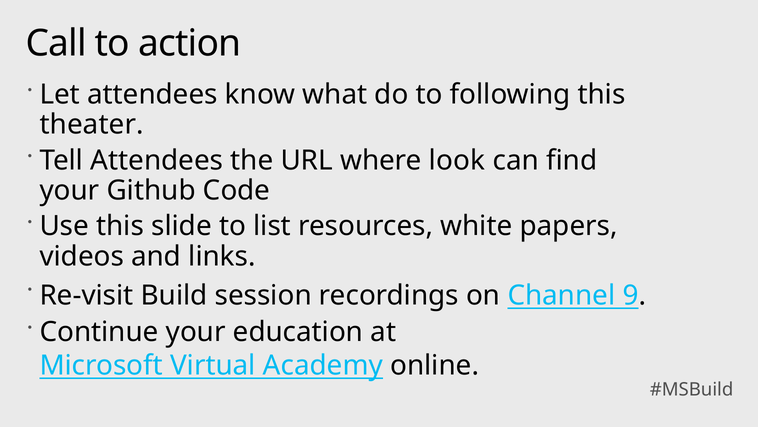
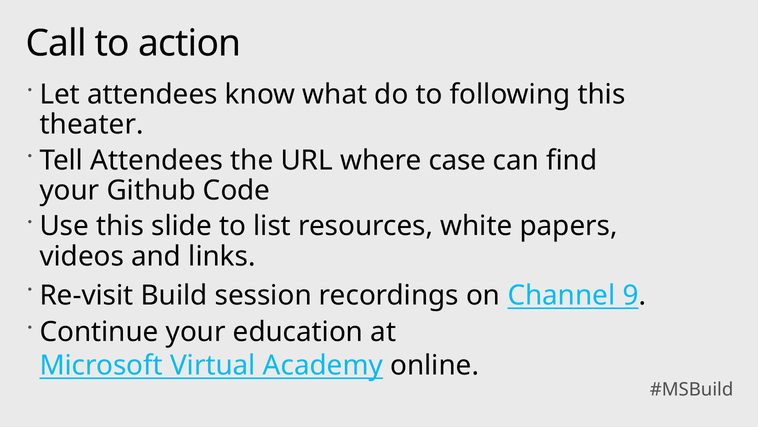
look: look -> case
